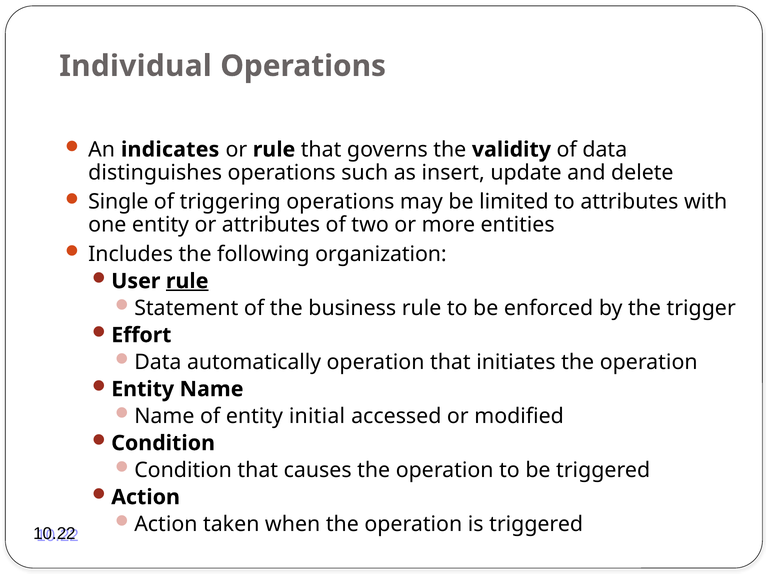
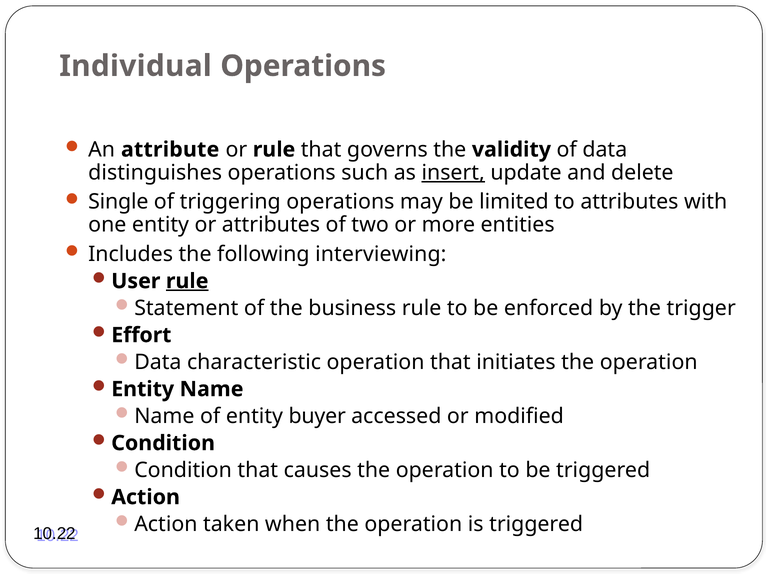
indicates: indicates -> attribute
insert underline: none -> present
organization: organization -> interviewing
automatically: automatically -> characteristic
initial: initial -> buyer
